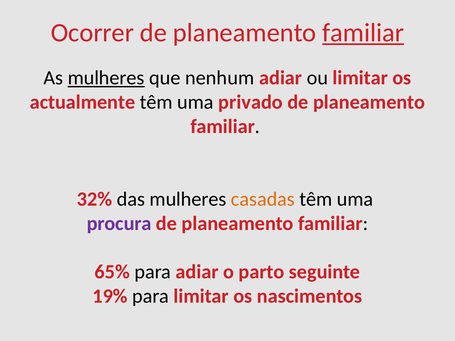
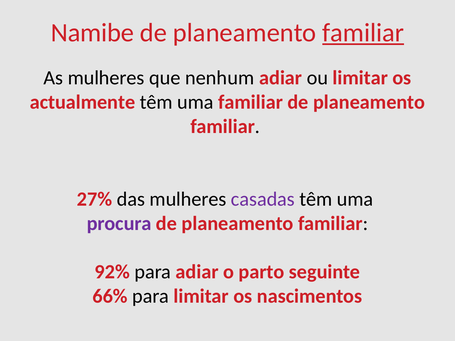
Ocorrer: Ocorrer -> Namibe
mulheres at (106, 78) underline: present -> none
uma privado: privado -> familiar
32%: 32% -> 27%
casadas colour: orange -> purple
65%: 65% -> 92%
19%: 19% -> 66%
